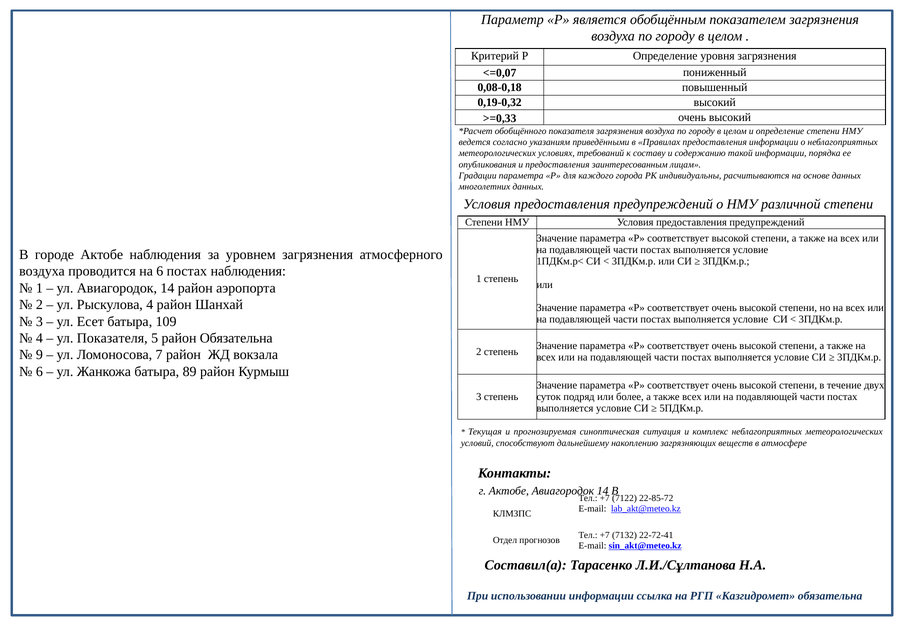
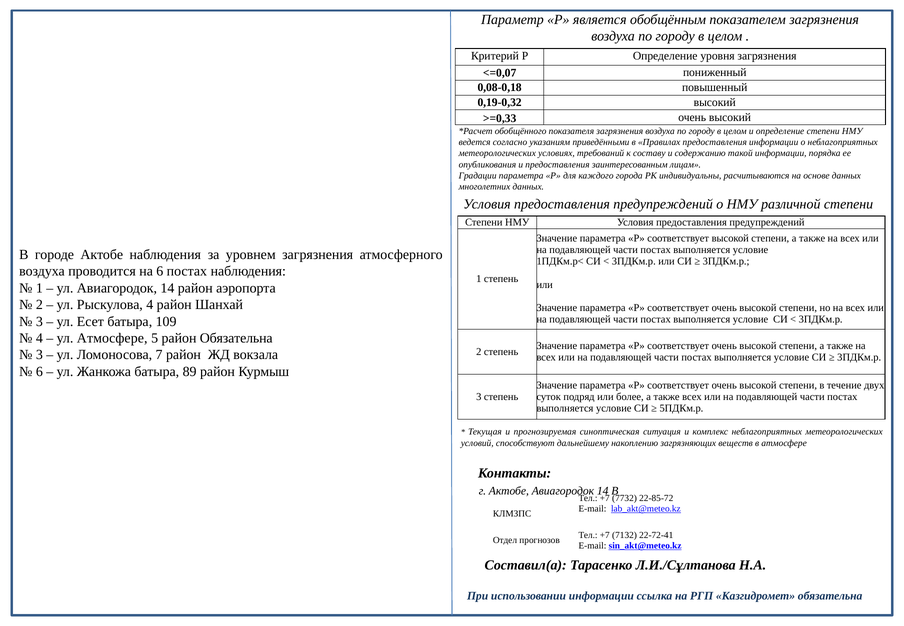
ул Показателя: Показателя -> Атмосфере
9 at (39, 355): 9 -> 3
7122: 7122 -> 7732
